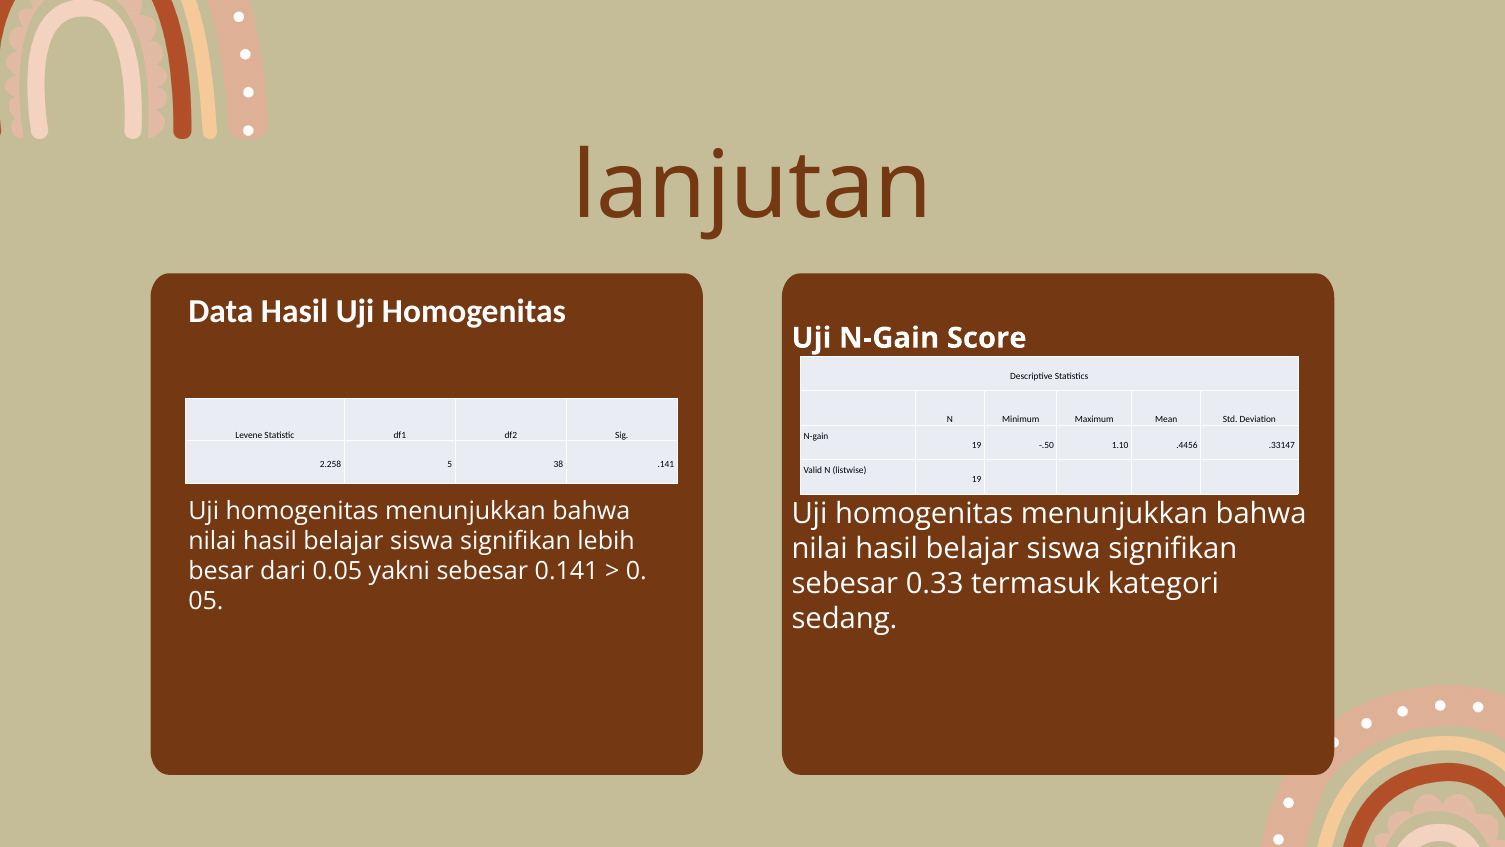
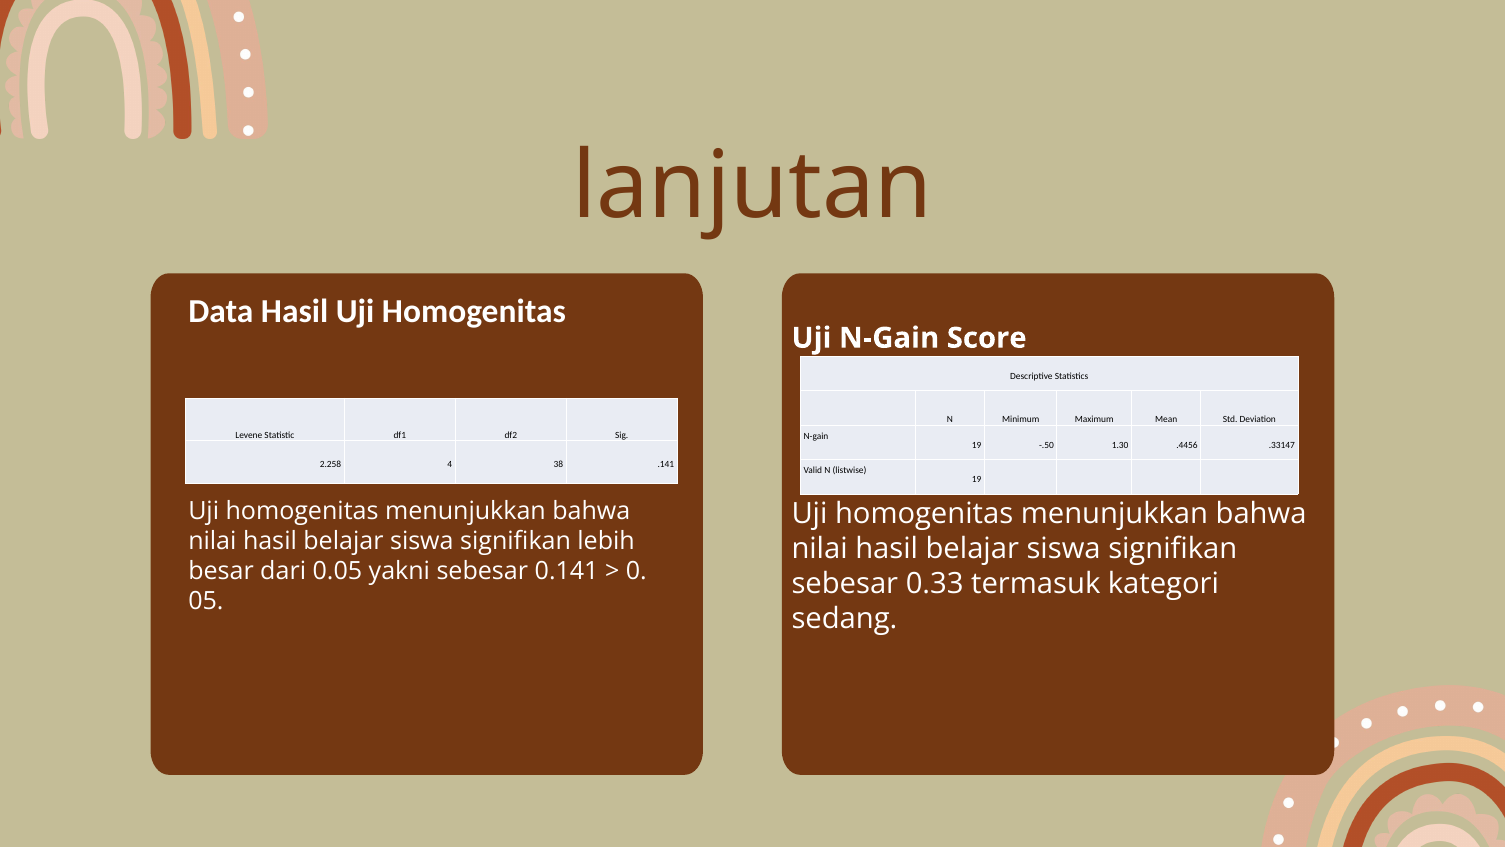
1.10: 1.10 -> 1.30
5: 5 -> 4
